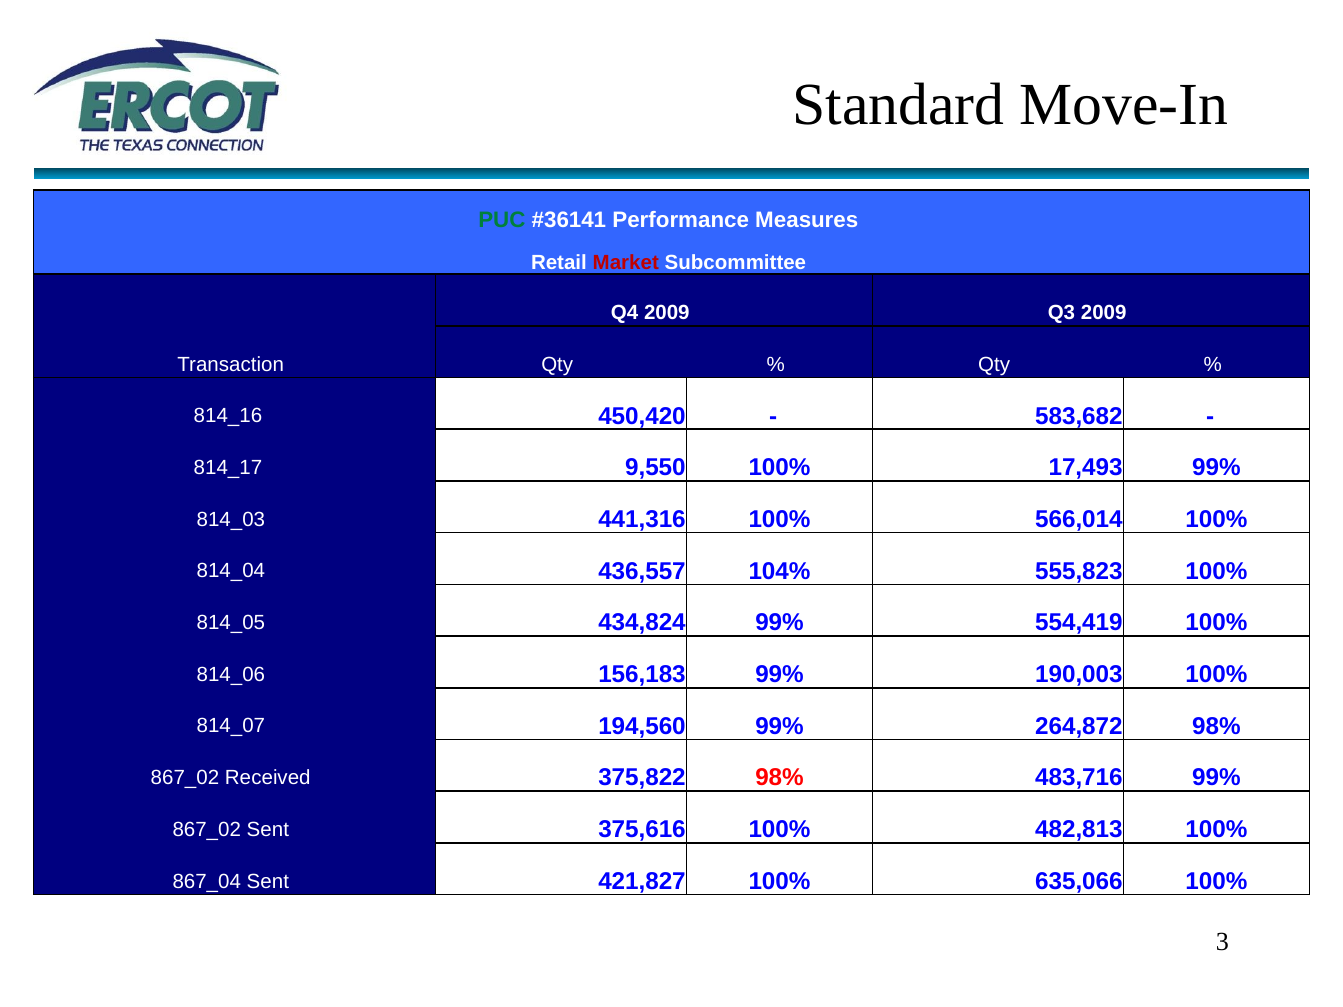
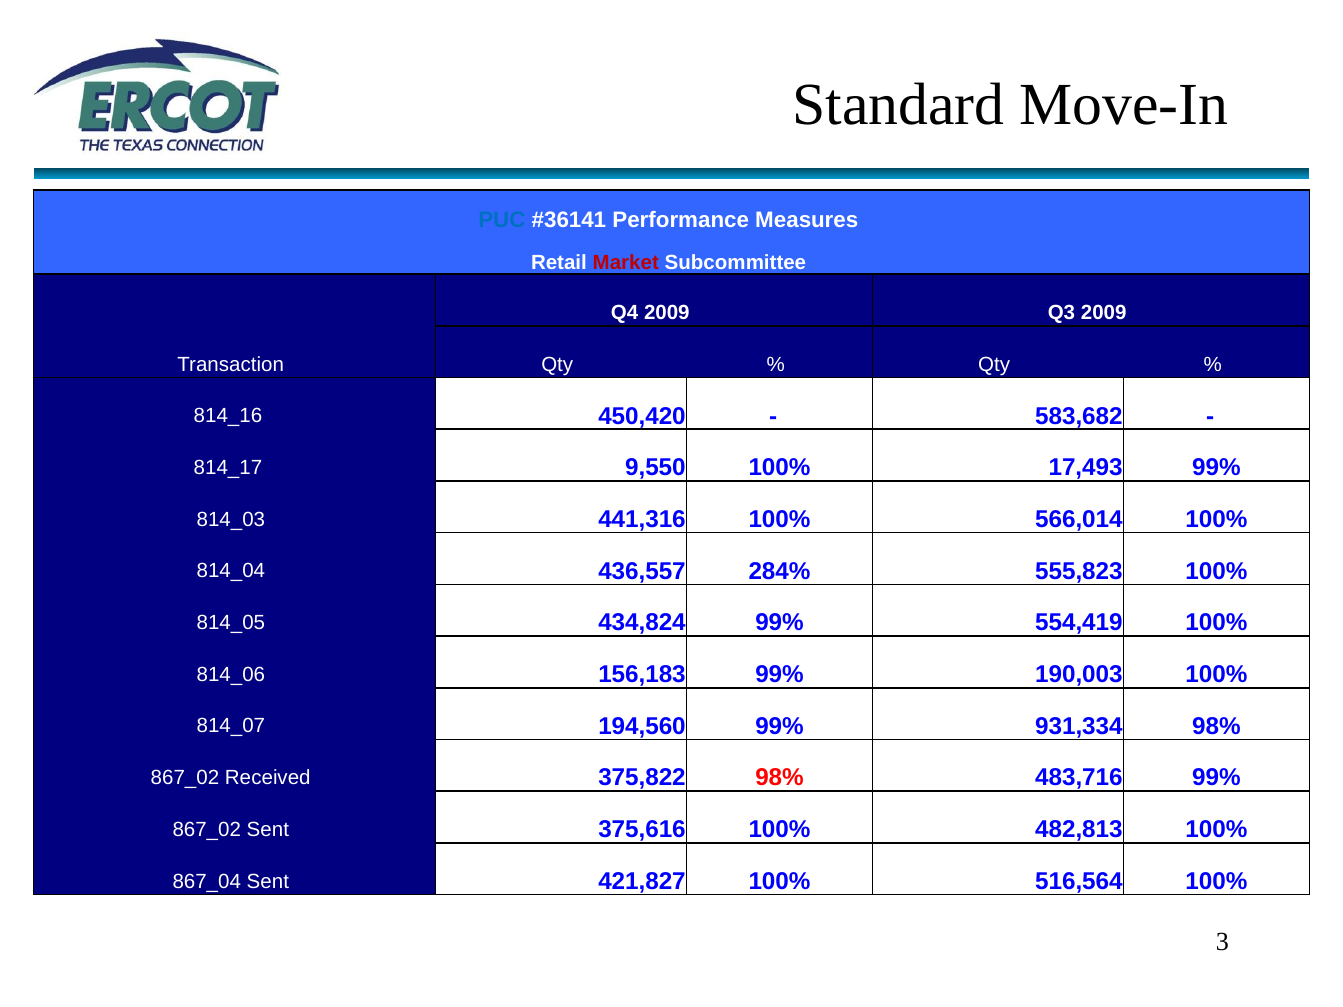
PUC colour: green -> blue
104%: 104% -> 284%
264,872: 264,872 -> 931,334
635,066: 635,066 -> 516,564
